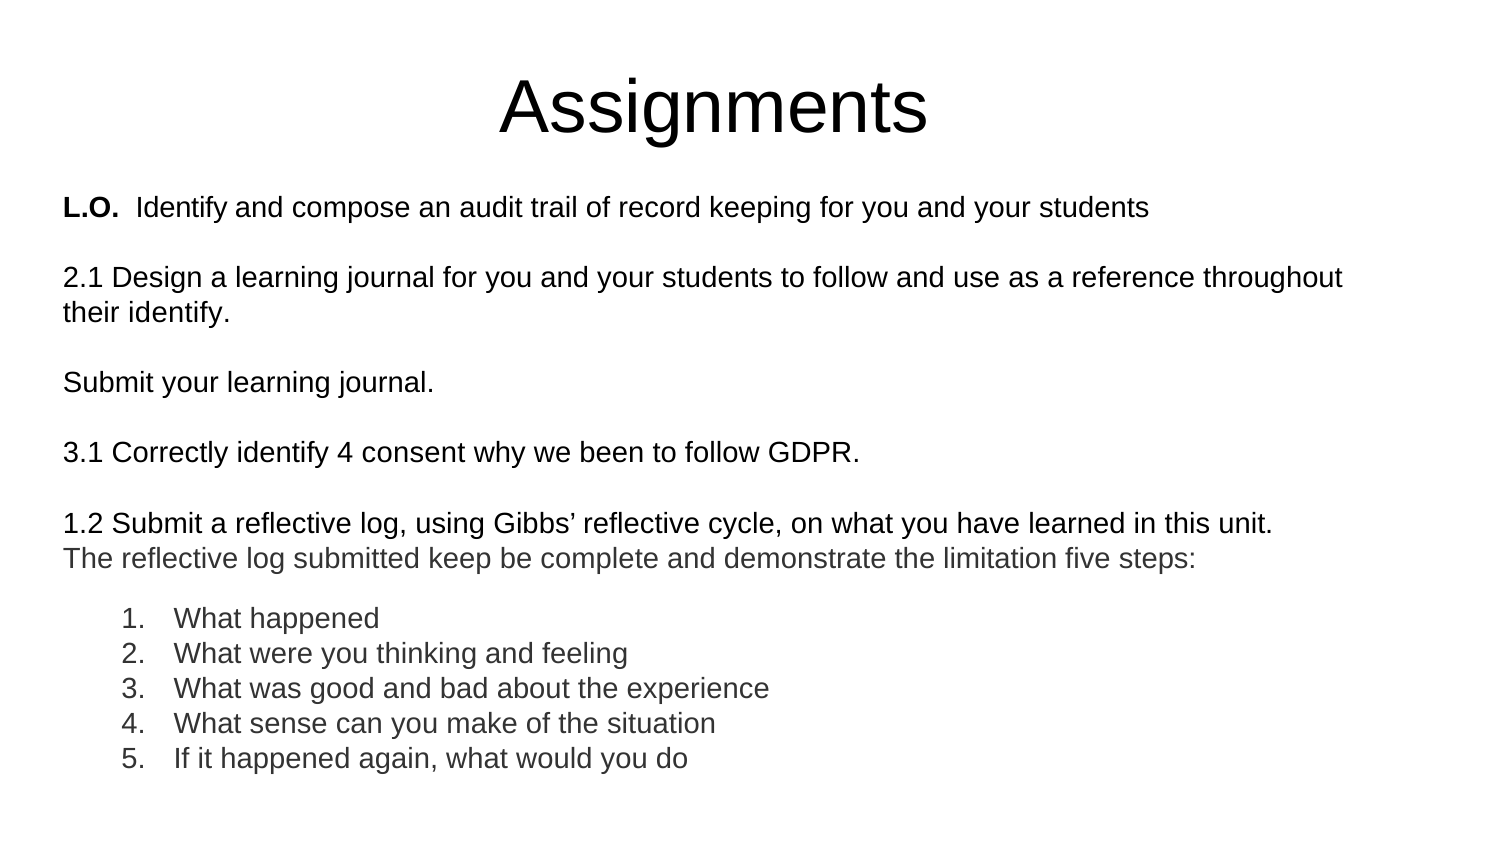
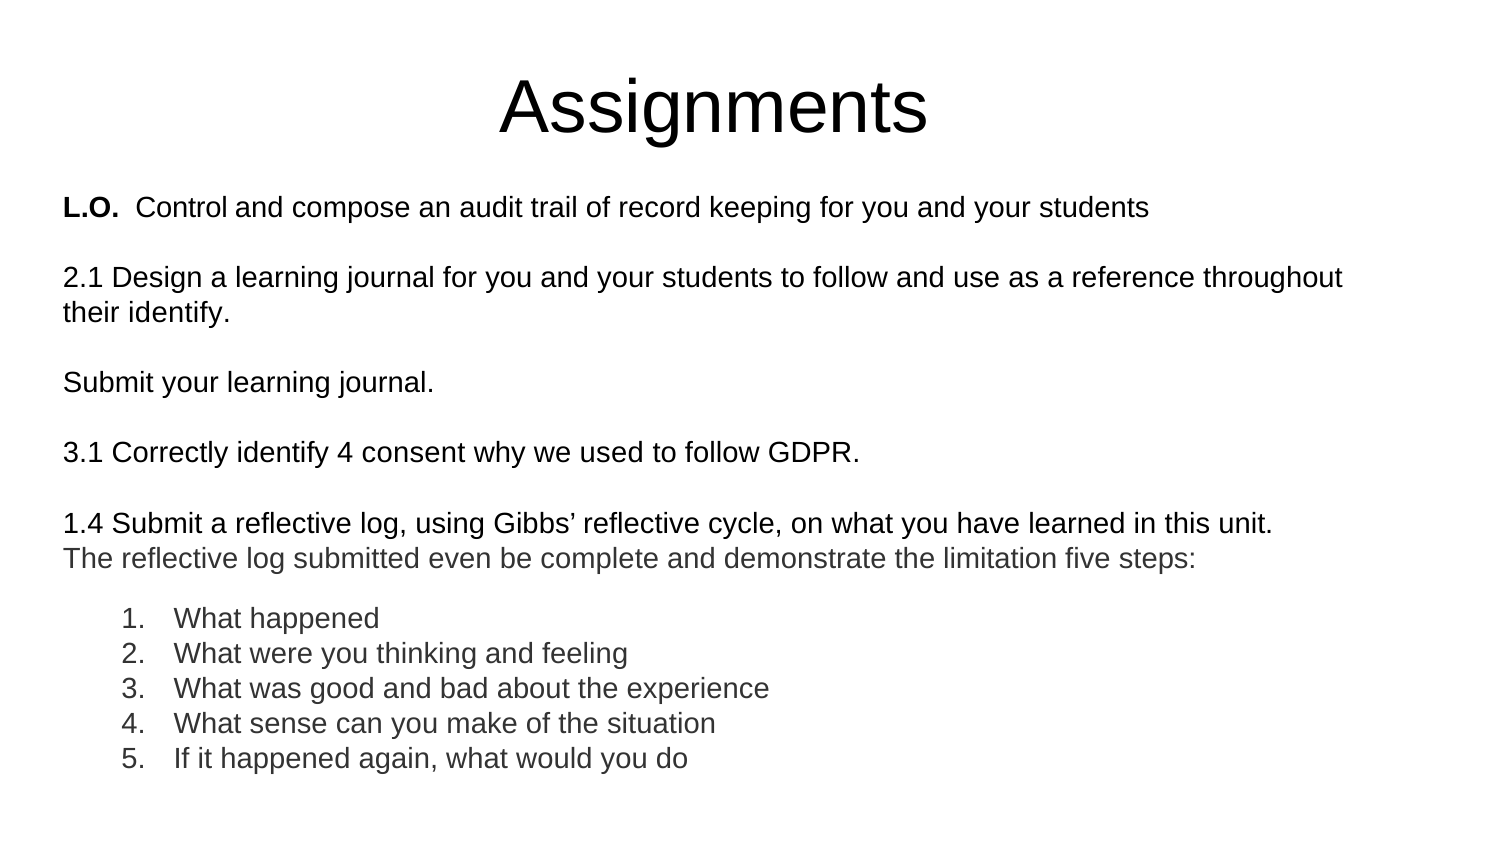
L.O Identify: Identify -> Control
been: been -> used
1.2: 1.2 -> 1.4
keep: keep -> even
